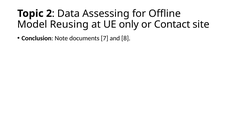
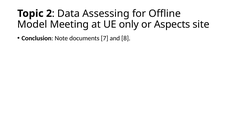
Reusing: Reusing -> Meeting
Contact: Contact -> Aspects
